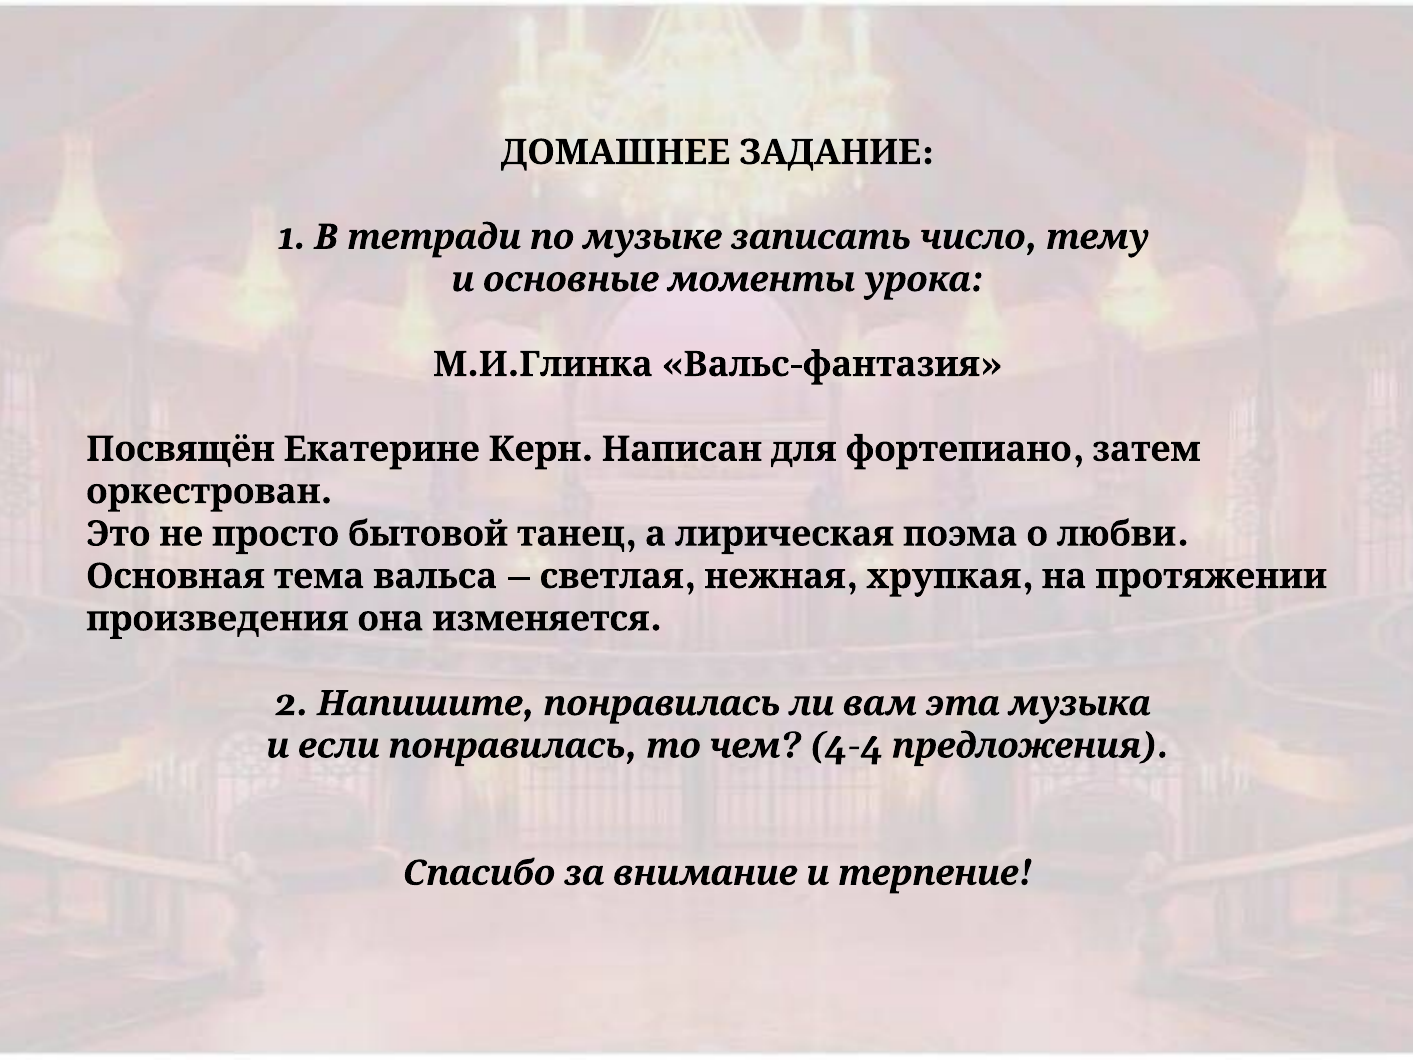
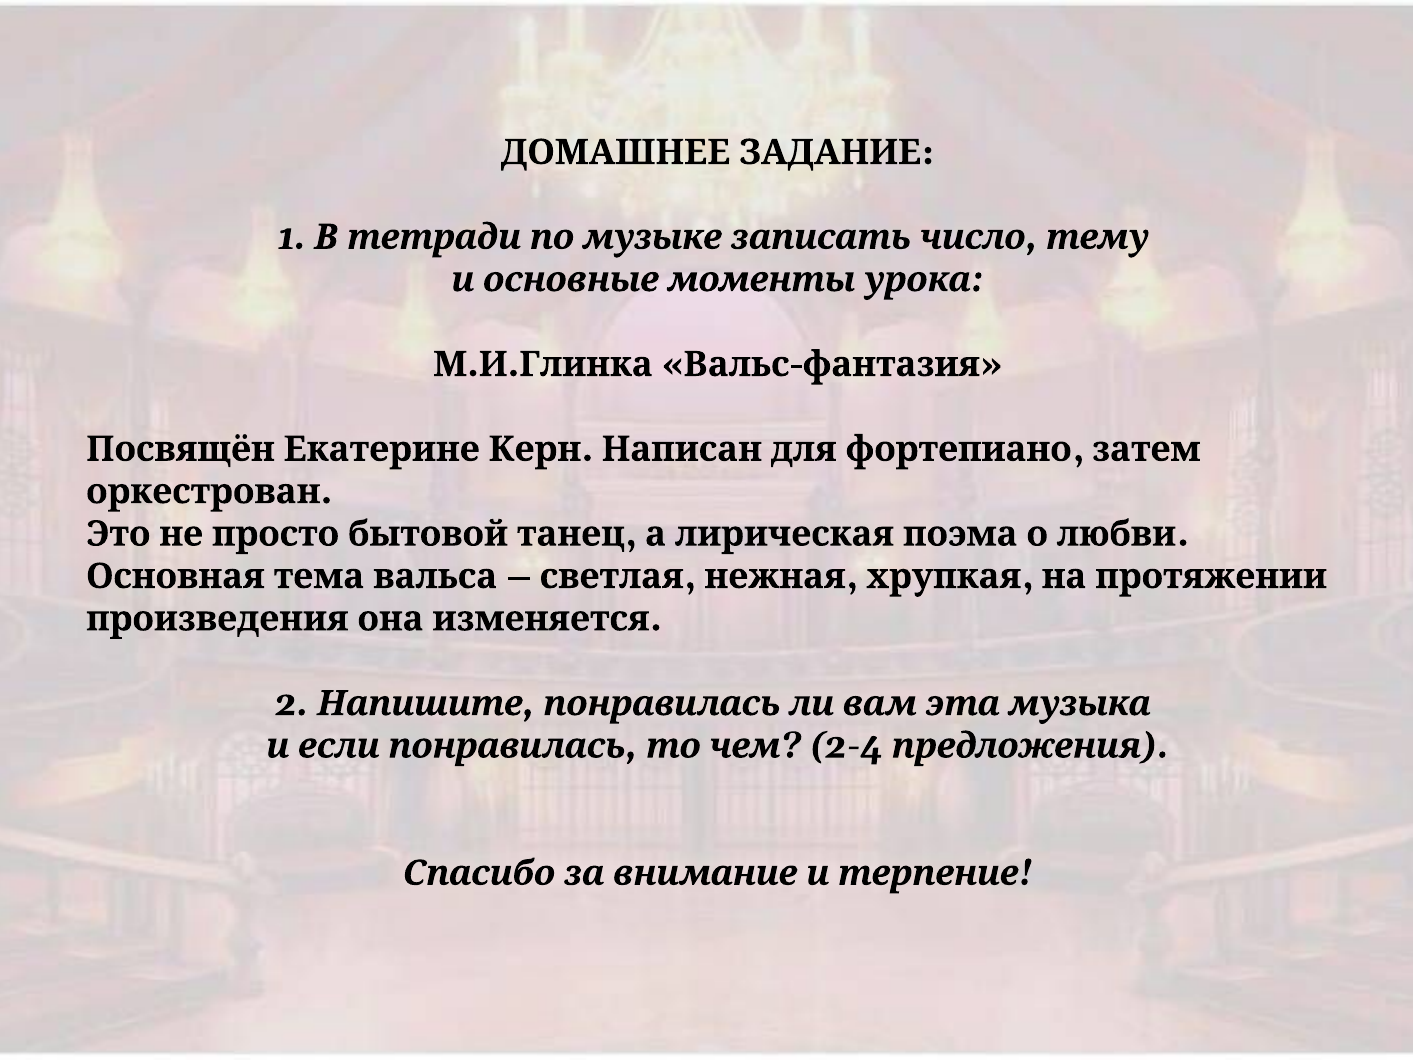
4-4: 4-4 -> 2-4
